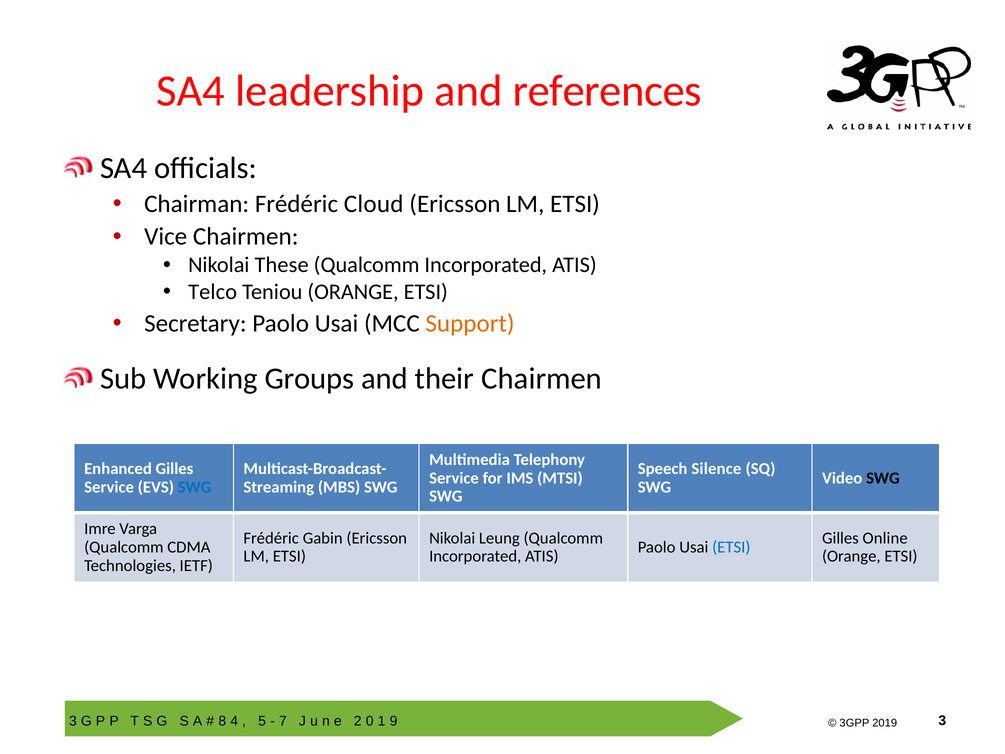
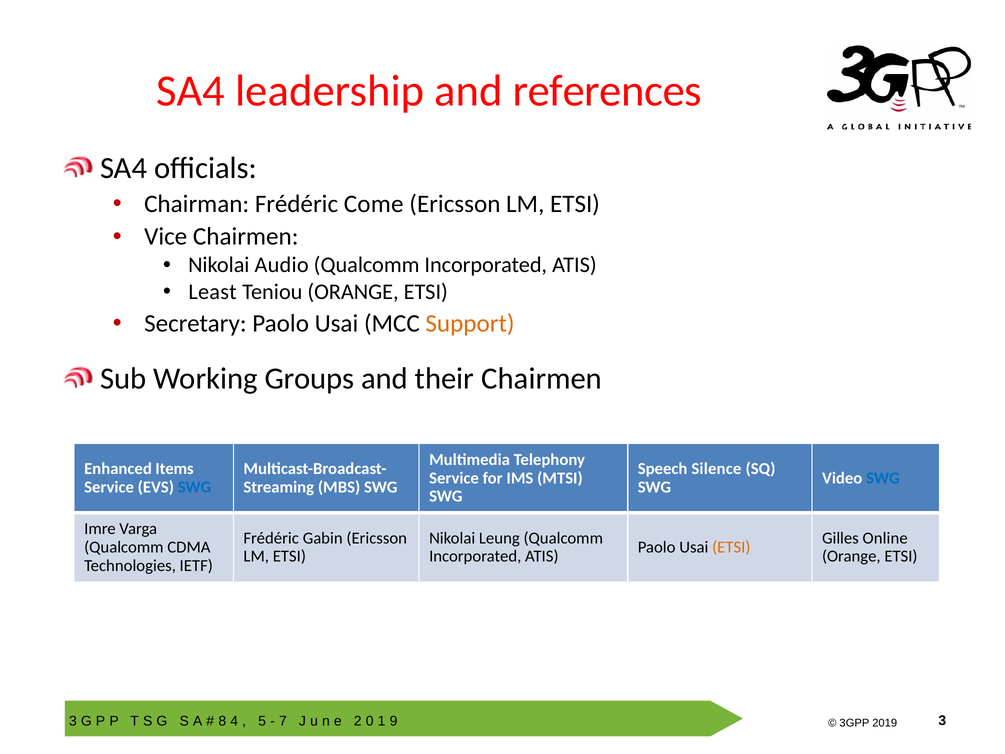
Cloud: Cloud -> Come
These: These -> Audio
Telco: Telco -> Least
Enhanced Gilles: Gilles -> Items
SWG at (883, 478) colour: black -> blue
ETSI at (731, 547) colour: blue -> orange
